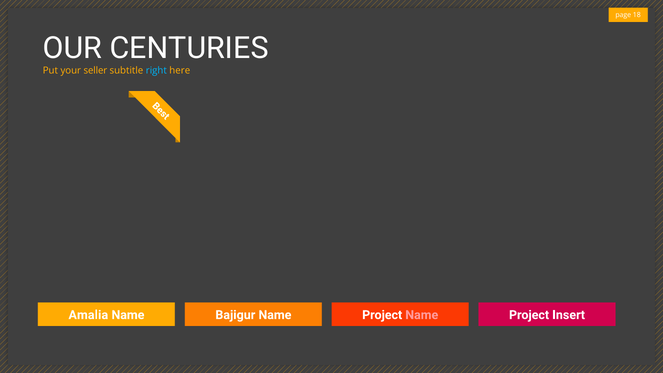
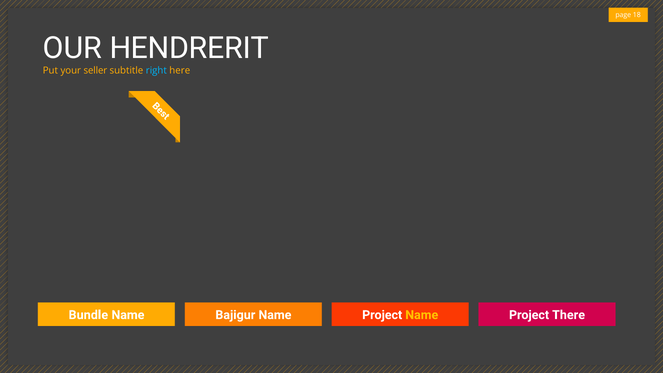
CENTURIES: CENTURIES -> HENDRERIT
Amalia: Amalia -> Bundle
Name at (422, 315) colour: pink -> yellow
Insert: Insert -> There
